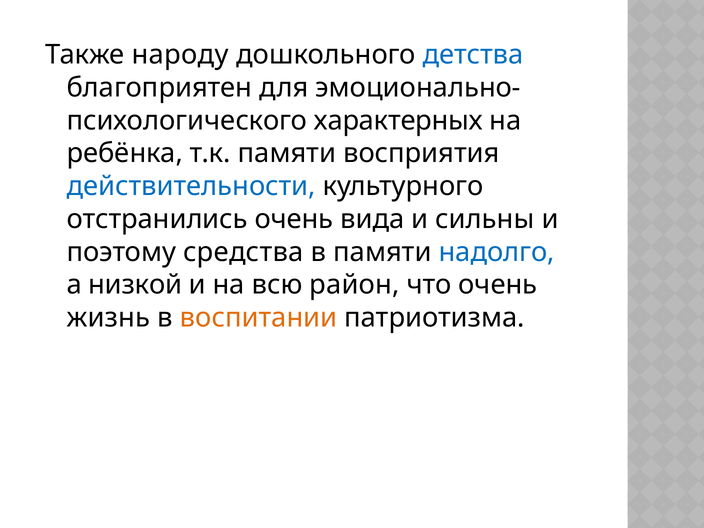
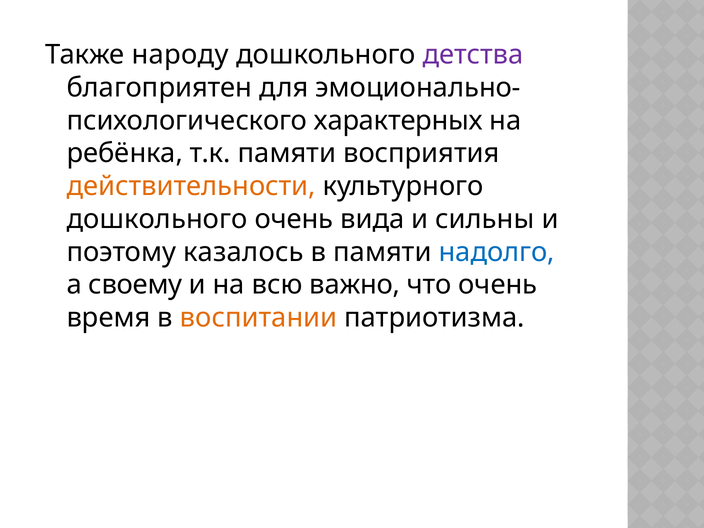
детства colour: blue -> purple
действительности colour: blue -> orange
отстранились at (157, 219): отстранились -> дошкольного
средства: средства -> казалось
низкой: низкой -> своему
район: район -> важно
жизнь: жизнь -> время
